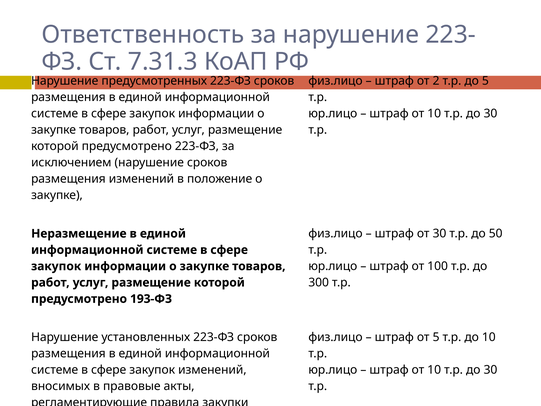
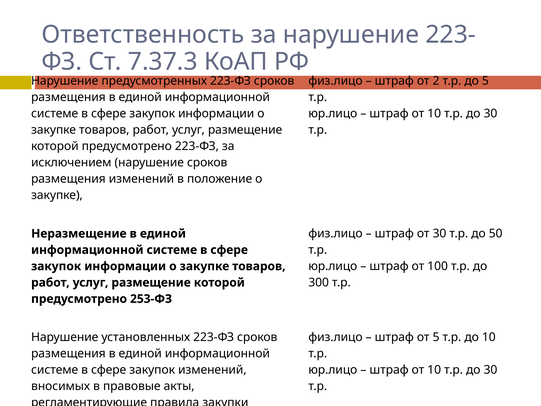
7.31.3: 7.31.3 -> 7.37.3
193-ФЗ: 193-ФЗ -> 253-ФЗ
